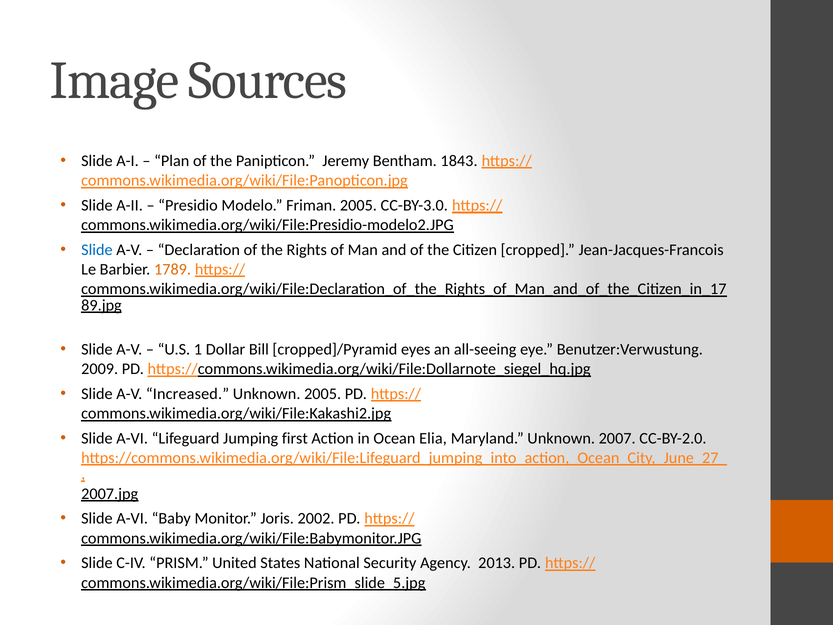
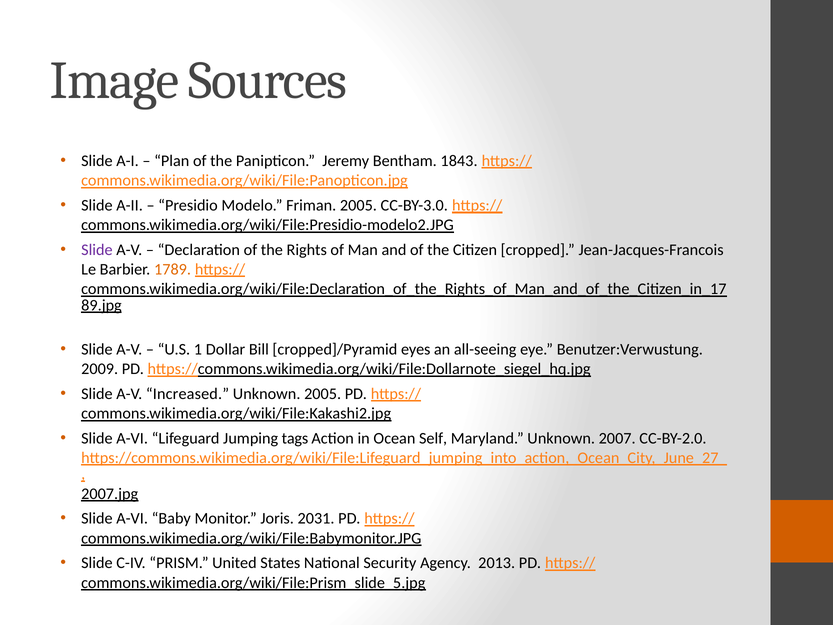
Slide at (97, 250) colour: blue -> purple
first: first -> tags
Elia: Elia -> Self
2002: 2002 -> 2031
